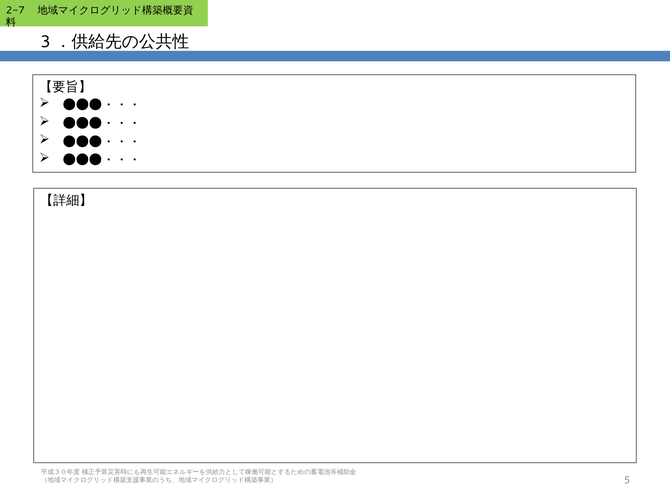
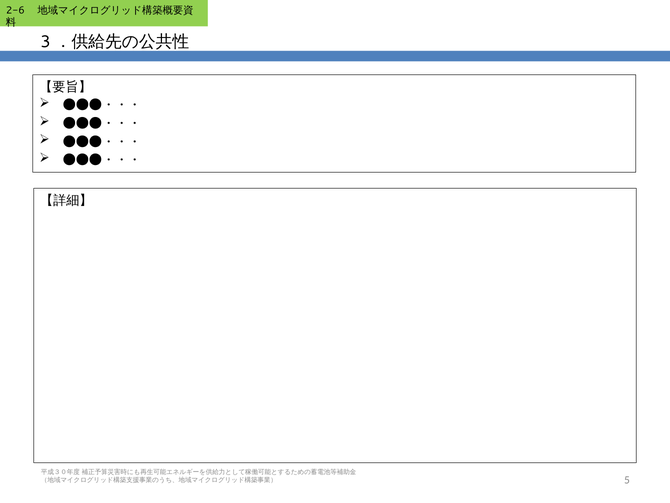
2-7: 2-7 -> 2-6
